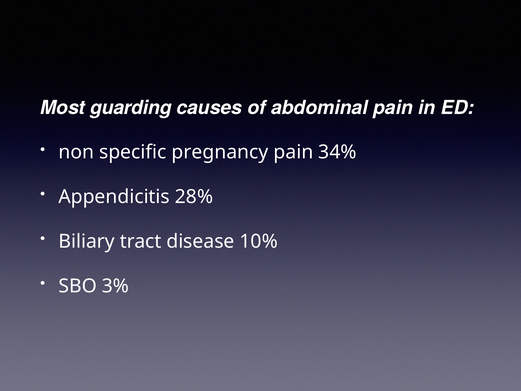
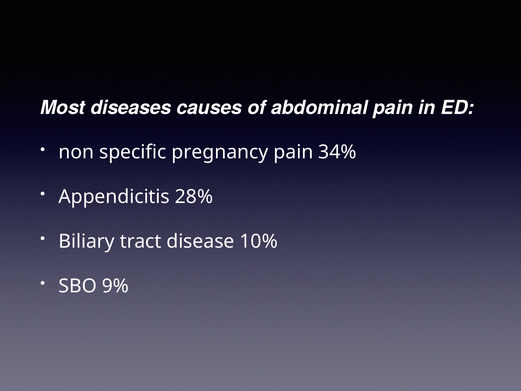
guarding: guarding -> diseases
3%: 3% -> 9%
